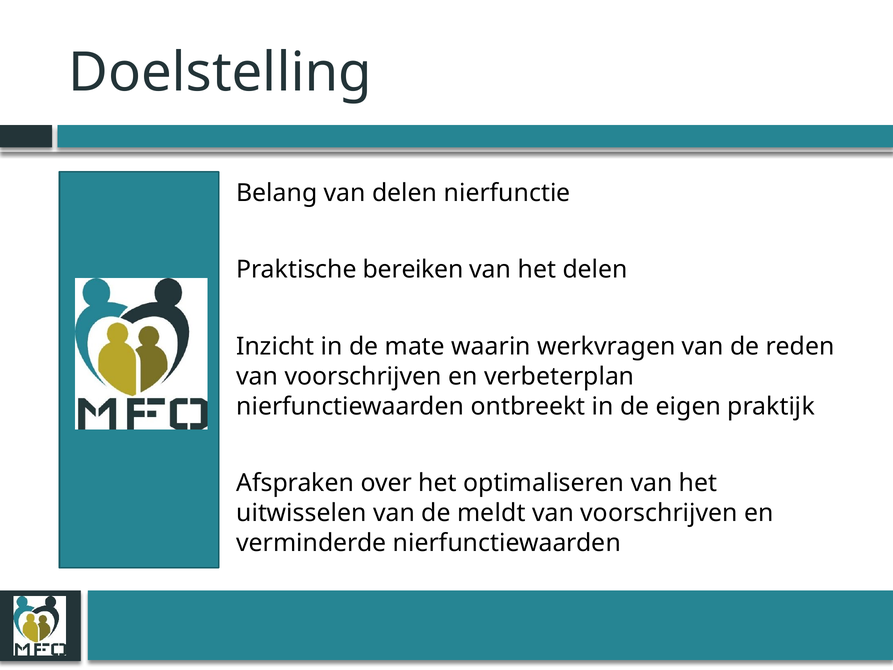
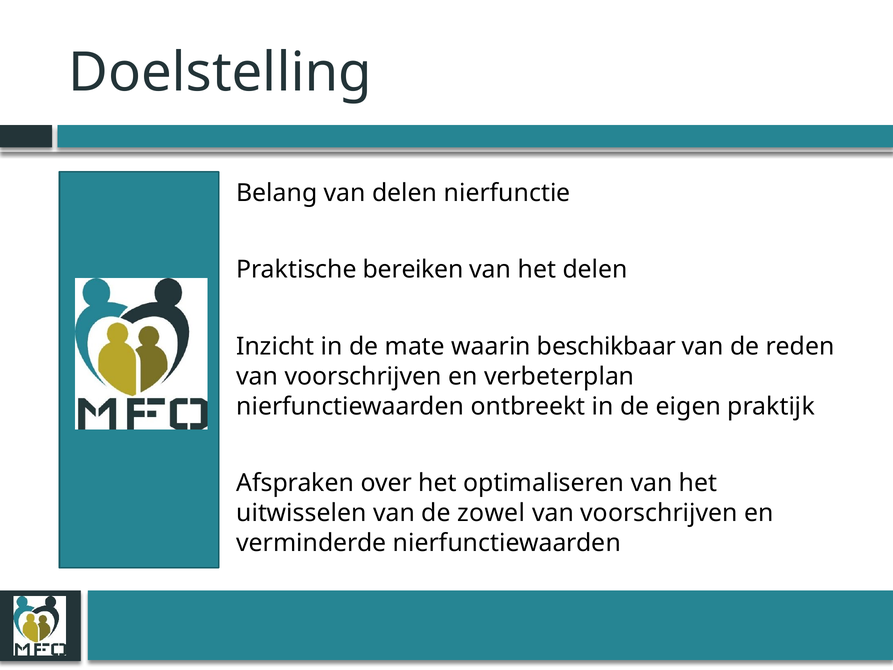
werkvragen: werkvragen -> beschikbaar
meldt: meldt -> zowel
